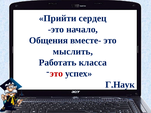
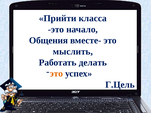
сердец: сердец -> класса
класса: класса -> делать
это at (56, 74) colour: red -> orange
Г.Наук: Г.Наук -> Г.Цель
